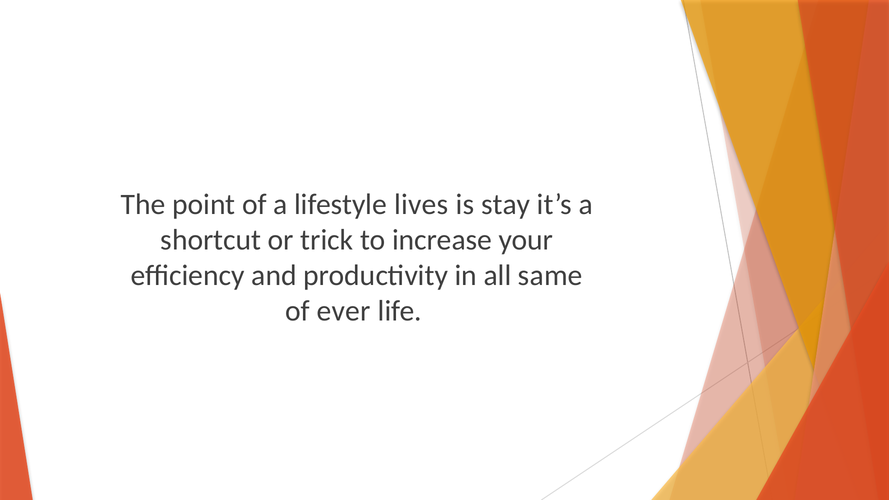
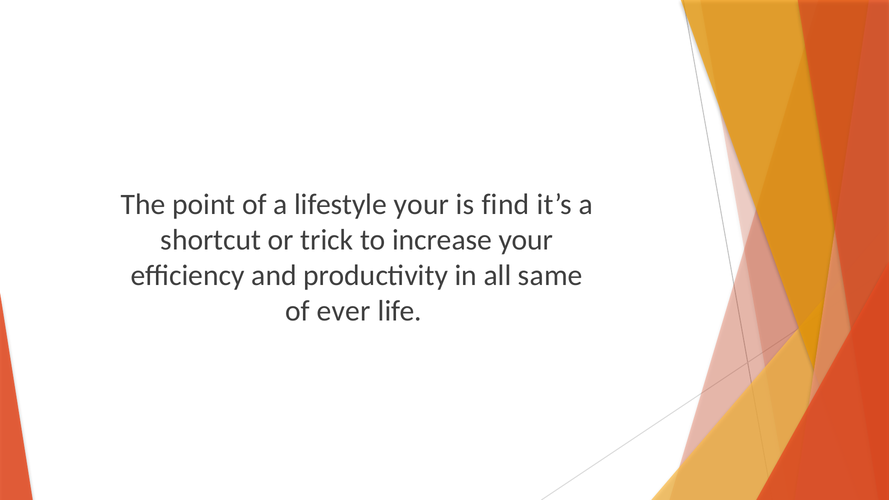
lifestyle lives: lives -> your
stay: stay -> find
